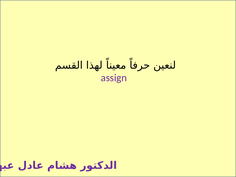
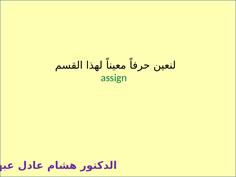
assign colour: purple -> green
